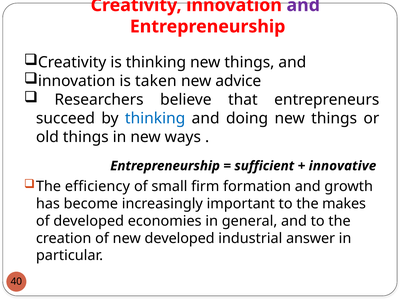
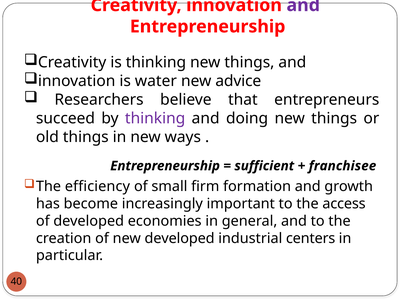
taken: taken -> water
thinking at (155, 118) colour: blue -> purple
innovative: innovative -> franchisee
makes: makes -> access
answer: answer -> centers
